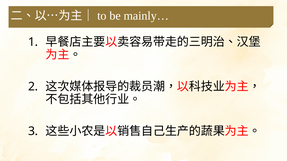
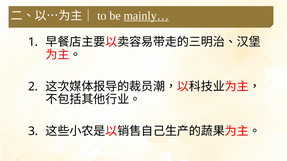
mainly… underline: none -> present
